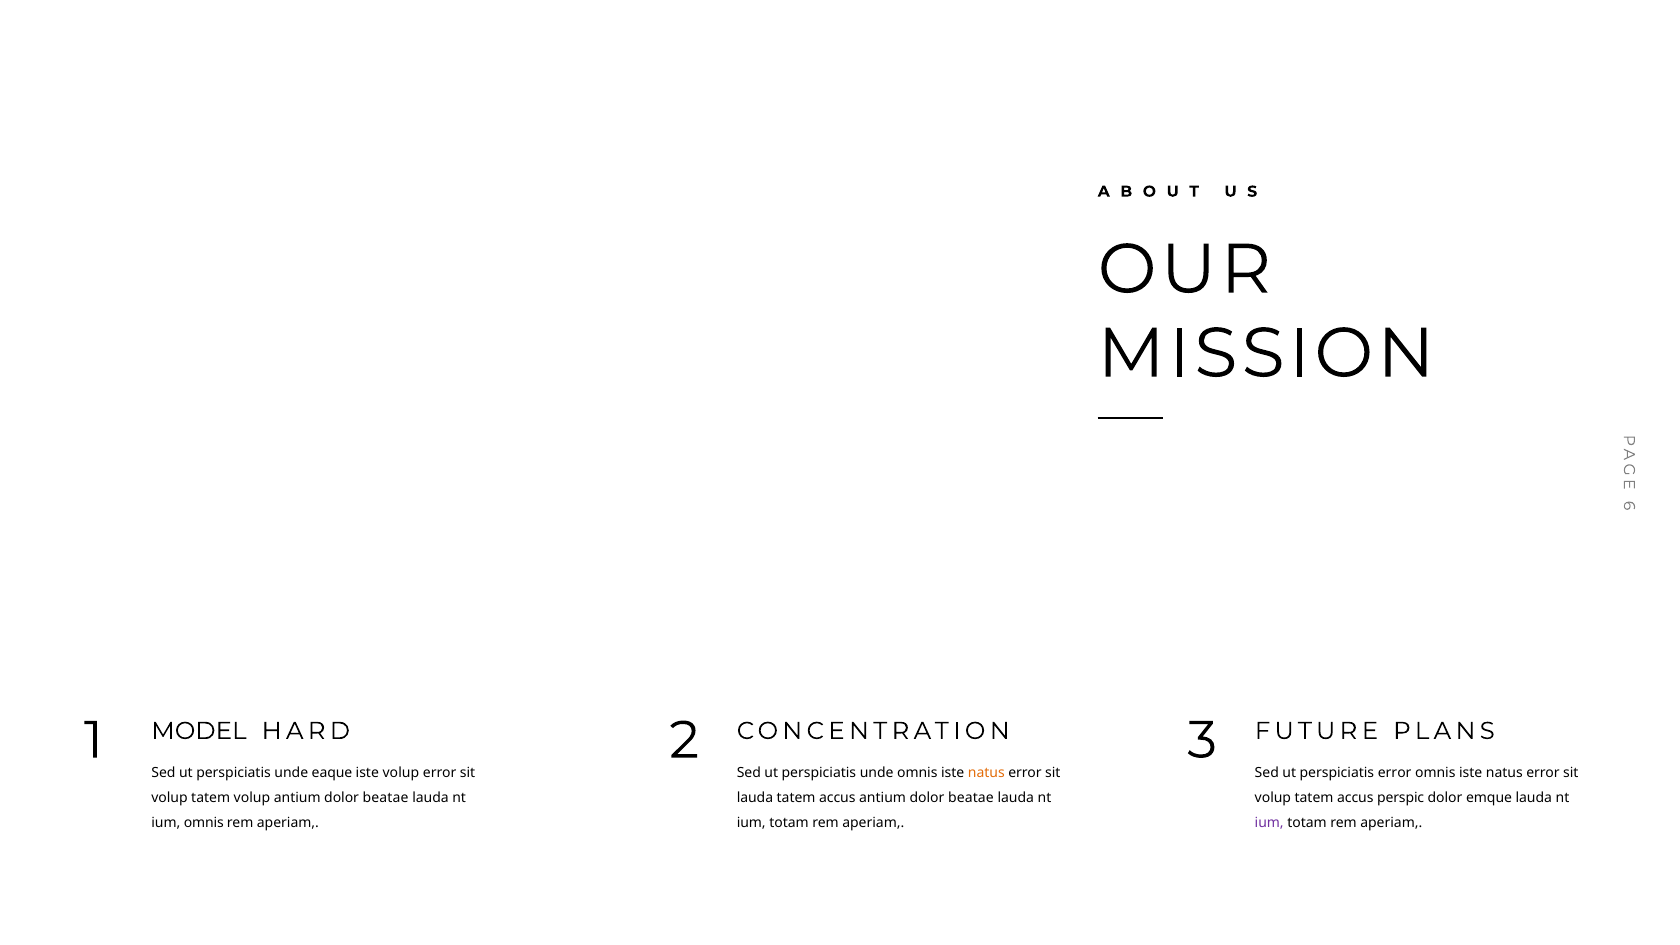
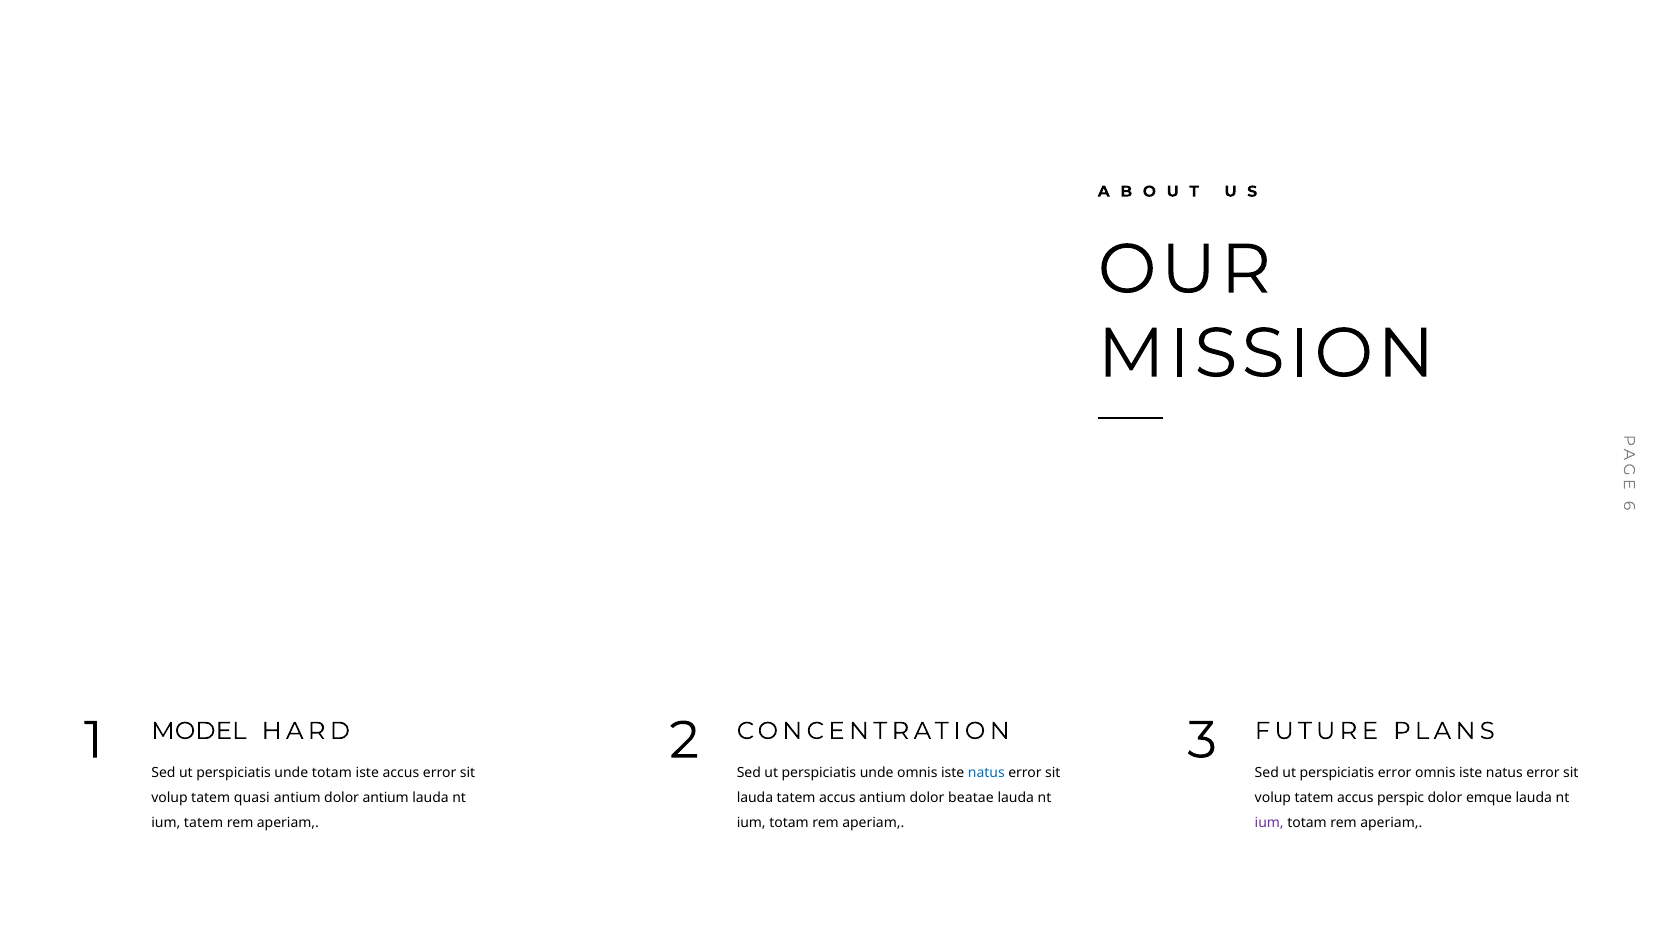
unde eaque: eaque -> totam
iste volup: volup -> accus
natus at (986, 773) colour: orange -> blue
tatem volup: volup -> quasi
beatae at (386, 798): beatae -> antium
ium omnis: omnis -> tatem
